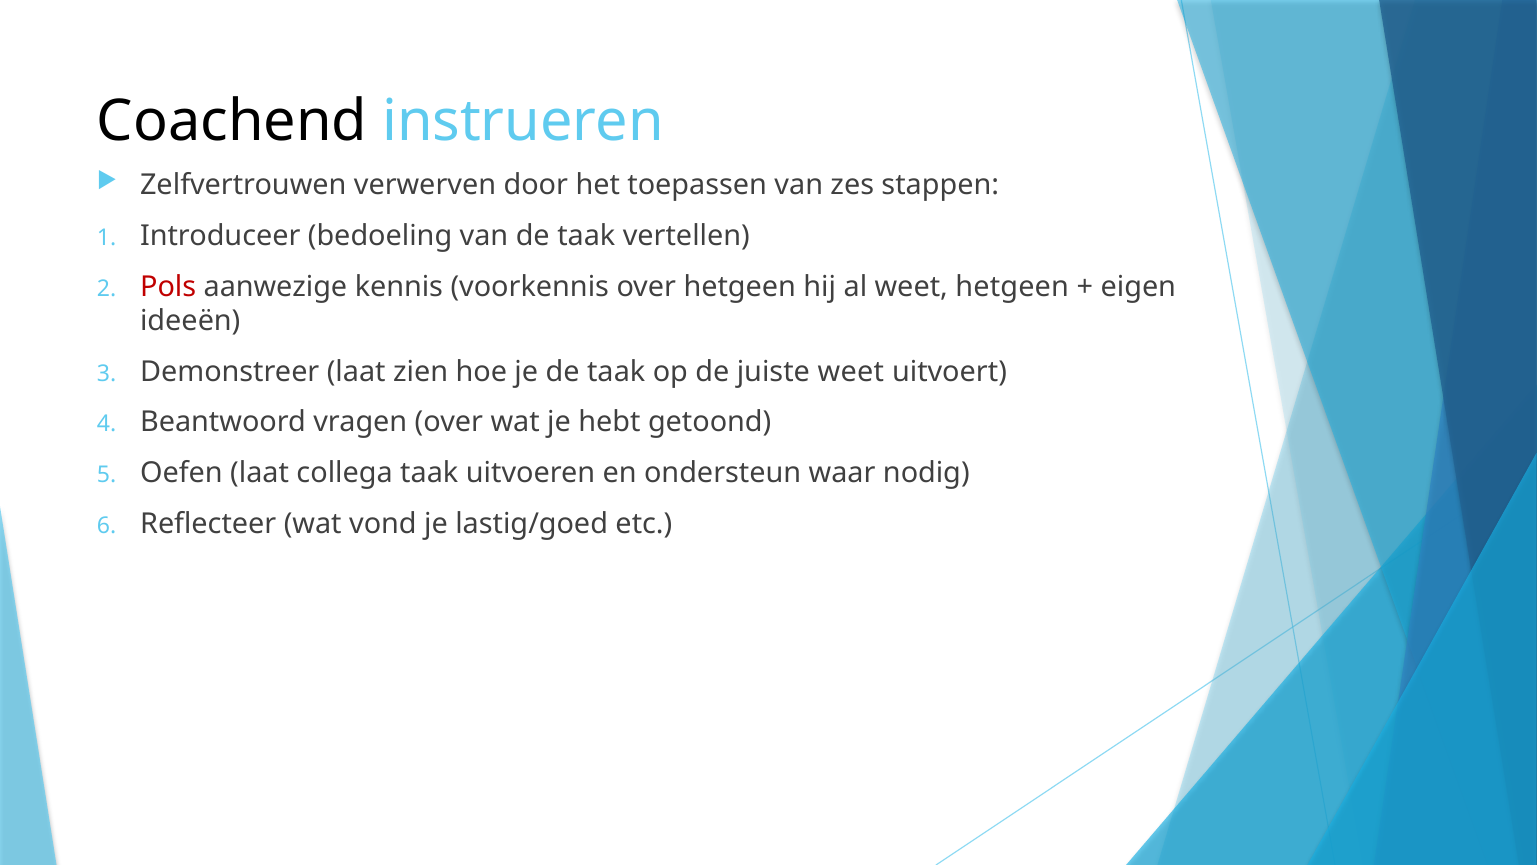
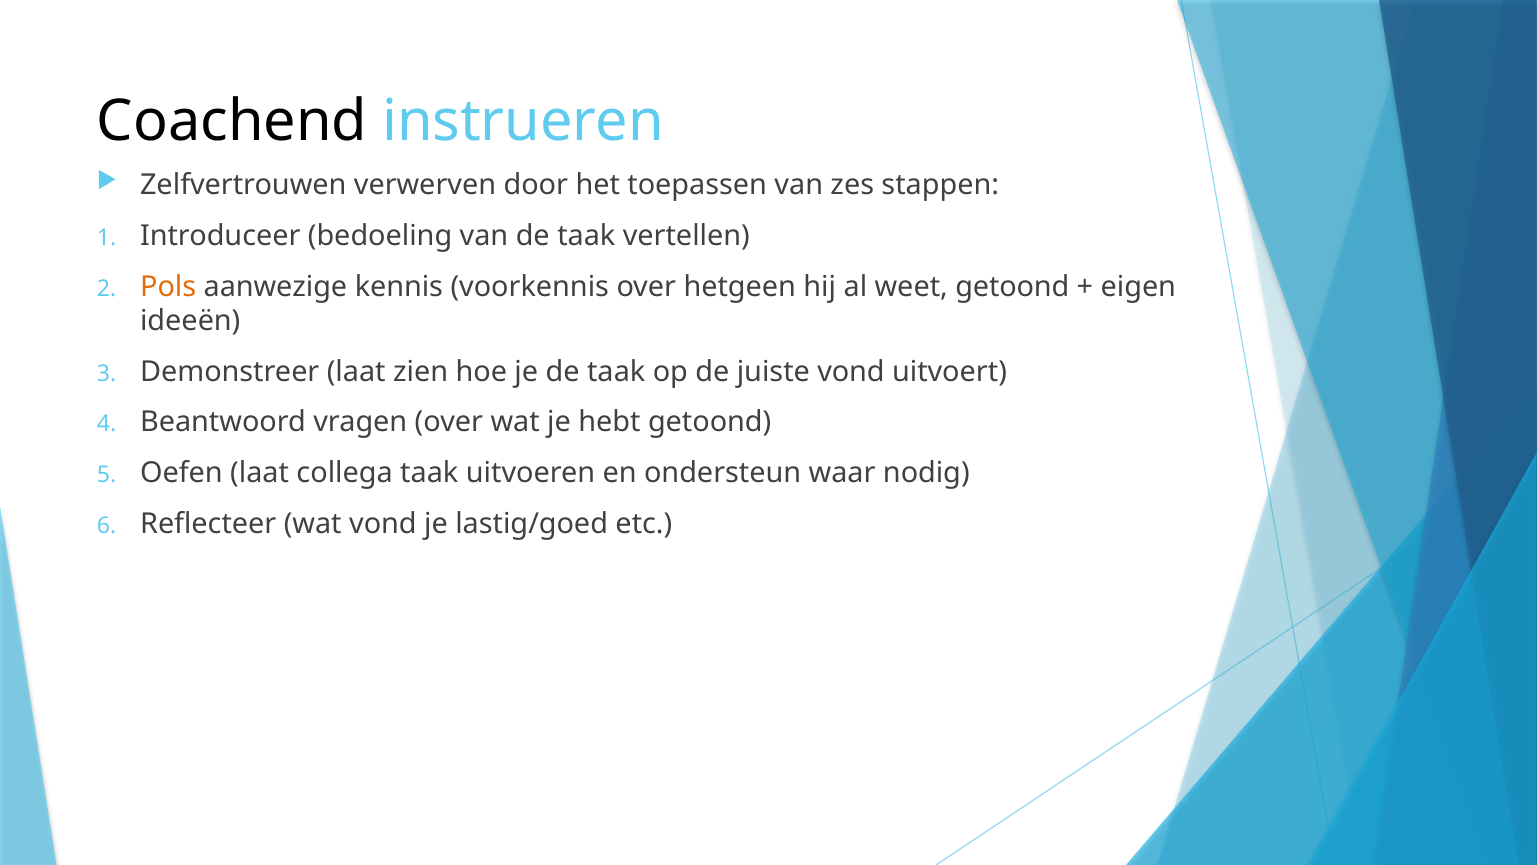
Pols colour: red -> orange
weet hetgeen: hetgeen -> getoond
juiste weet: weet -> vond
